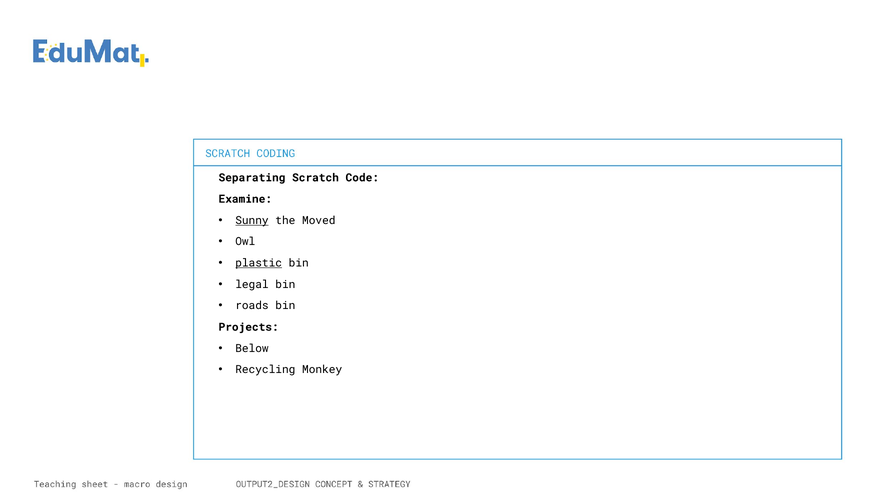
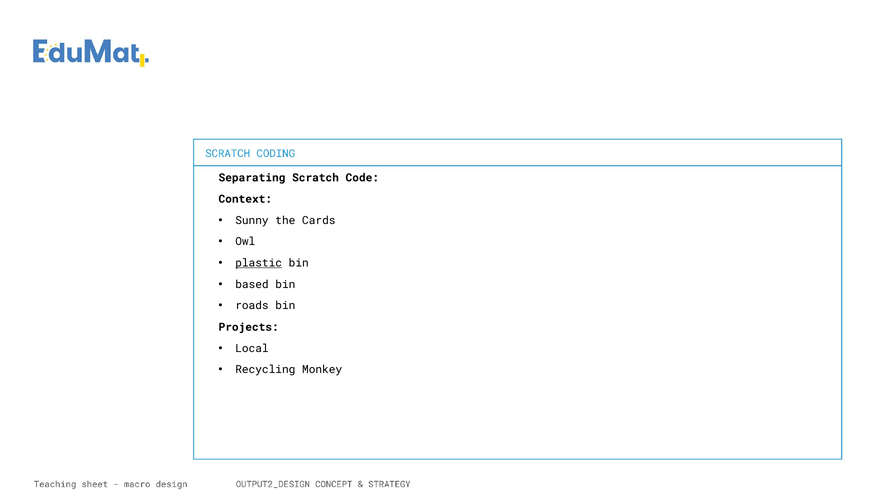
Examine: Examine -> Context
Sunny underline: present -> none
Moved: Moved -> Cards
legal: legal -> based
Below: Below -> Local
